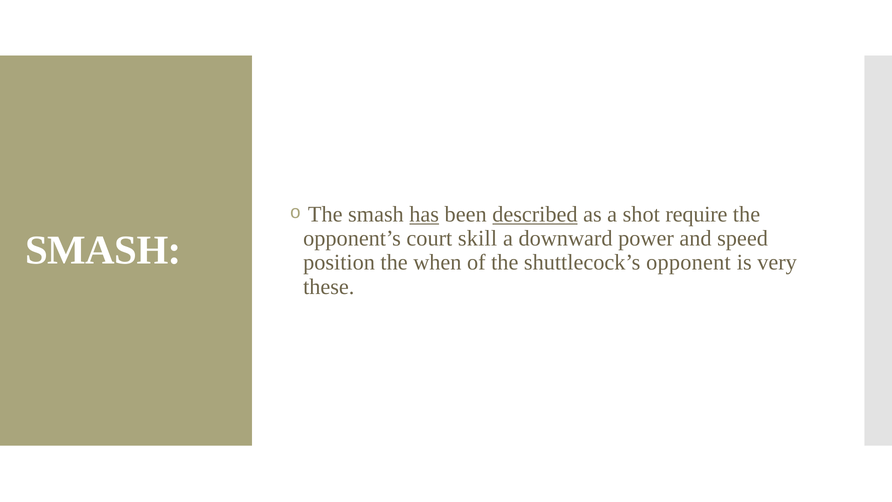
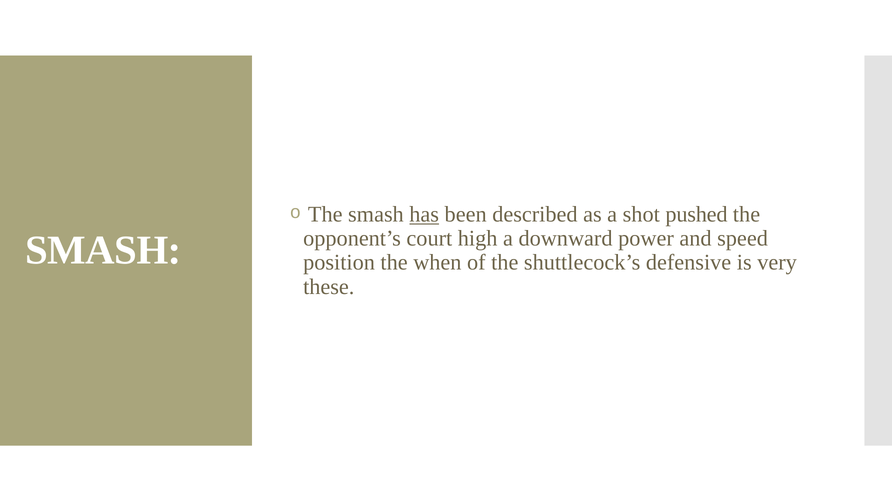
described underline: present -> none
require: require -> pushed
skill: skill -> high
opponent: opponent -> defensive
